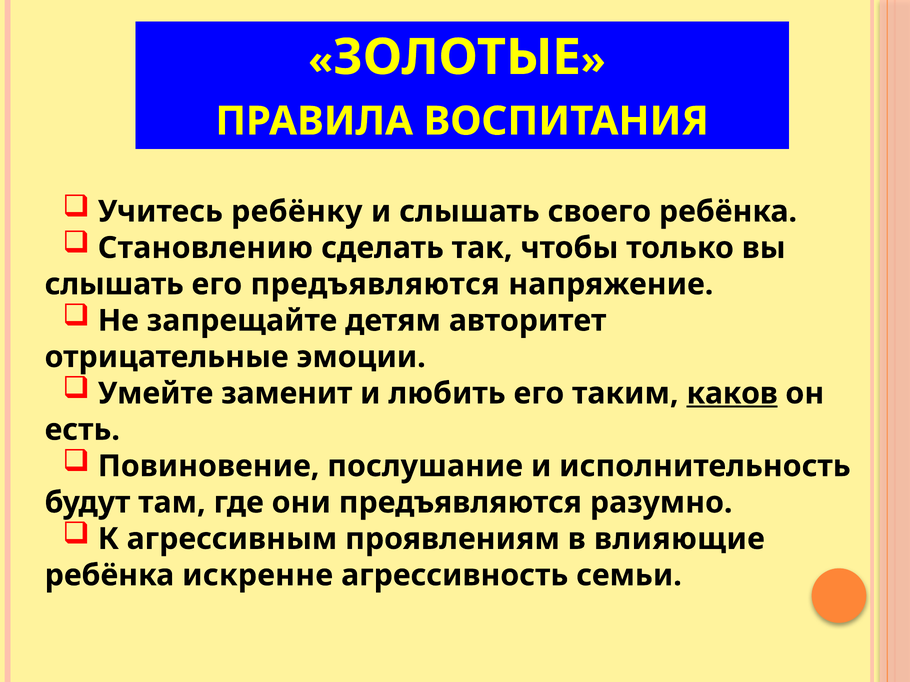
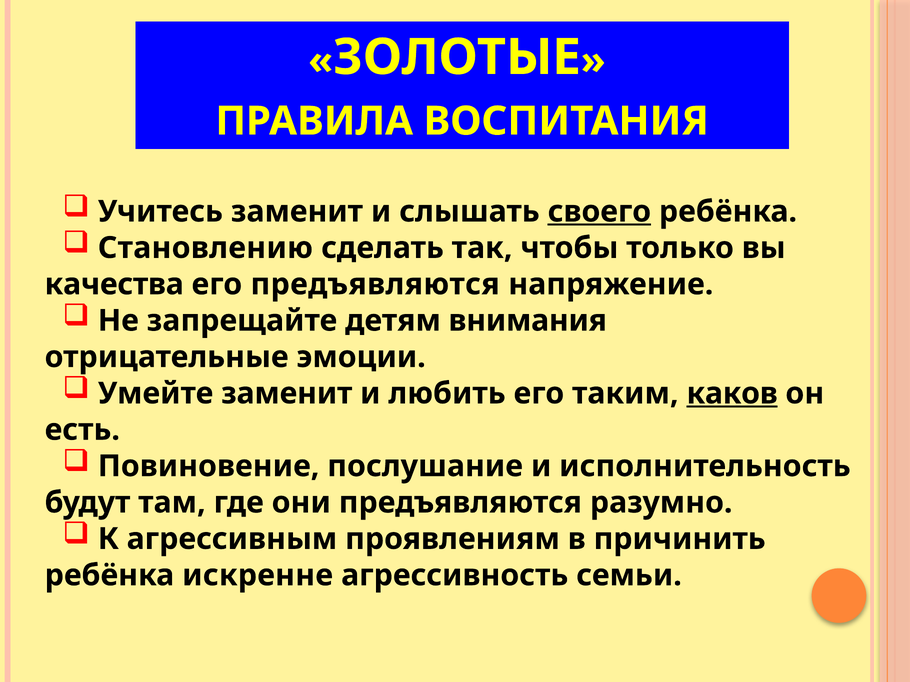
Учитесь ребёнку: ребёнку -> заменит
своего underline: none -> present
слышать at (114, 284): слышать -> качества
авторитет: авторитет -> внимания
влияющие: влияющие -> причинить
